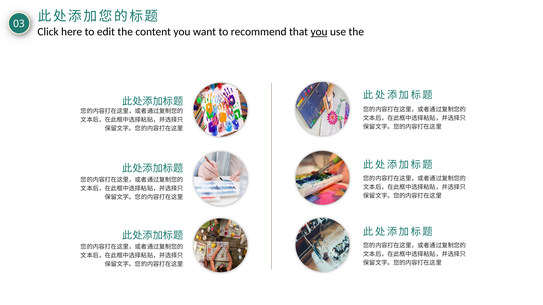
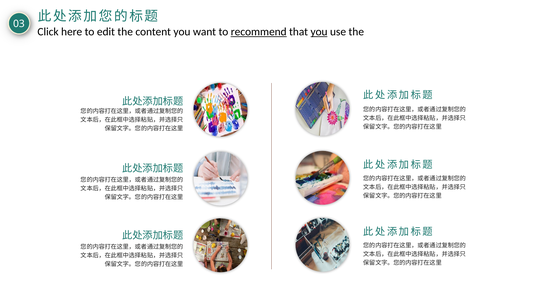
recommend underline: none -> present
